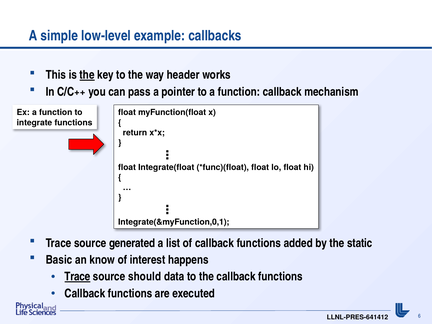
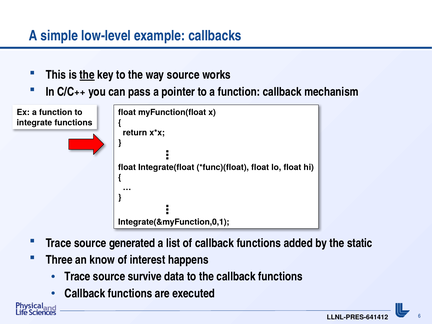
way header: header -> source
Basic: Basic -> Three
Trace at (77, 277) underline: present -> none
should: should -> survive
